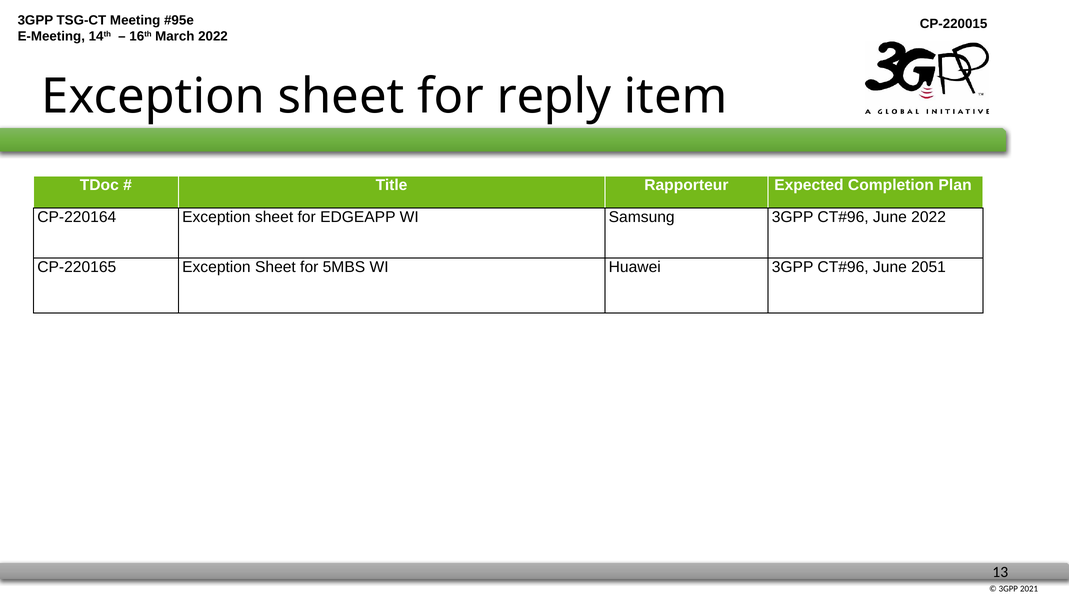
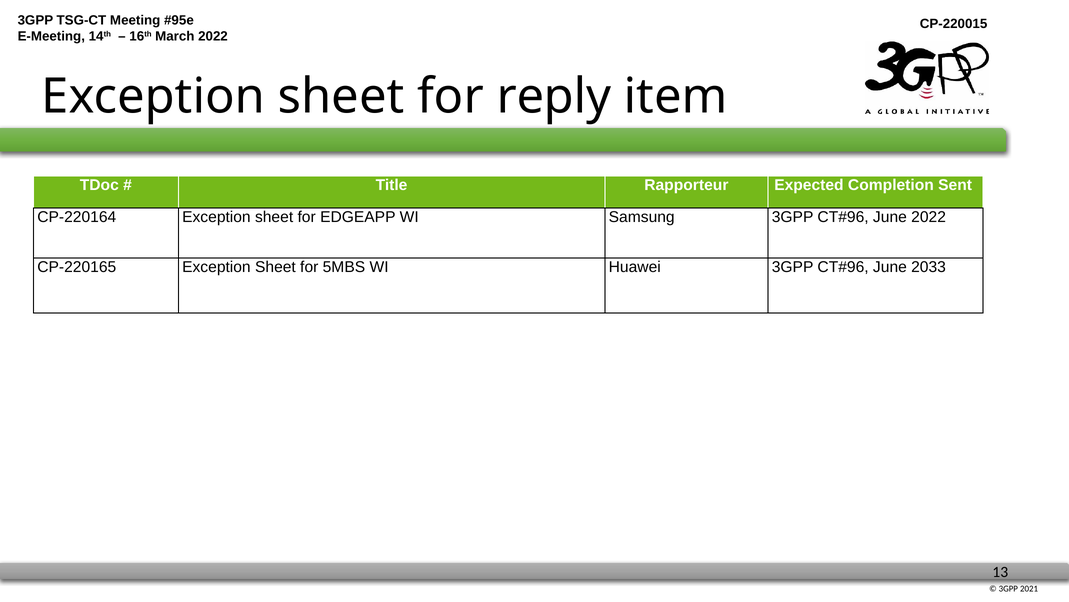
Plan: Plan -> Sent
2051: 2051 -> 2033
